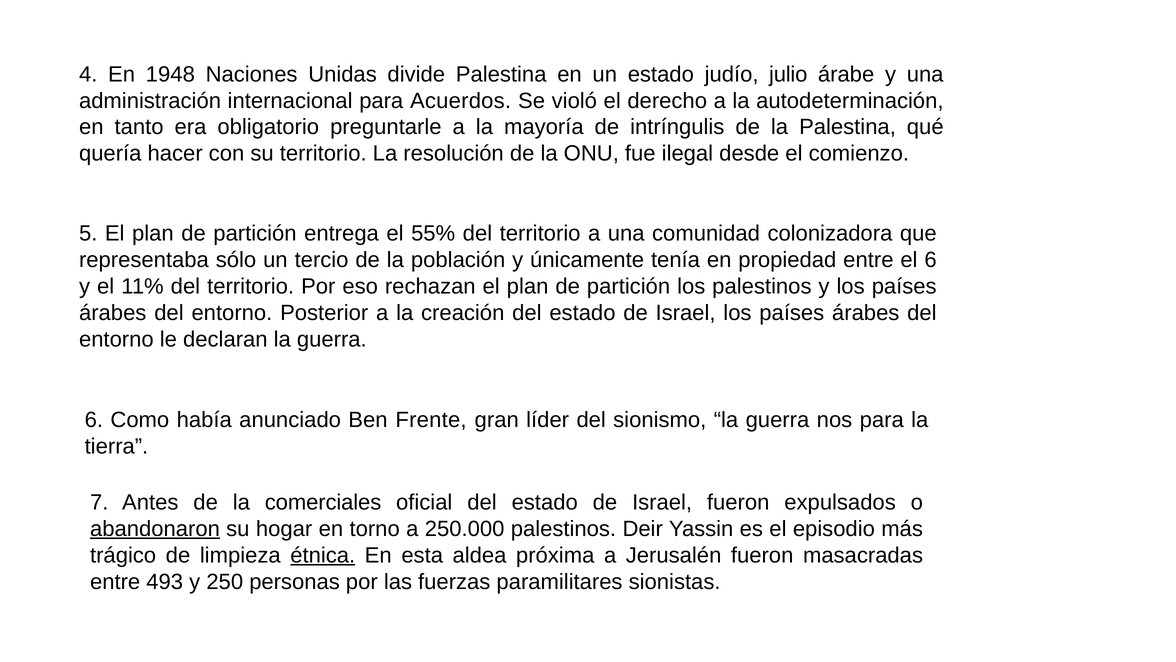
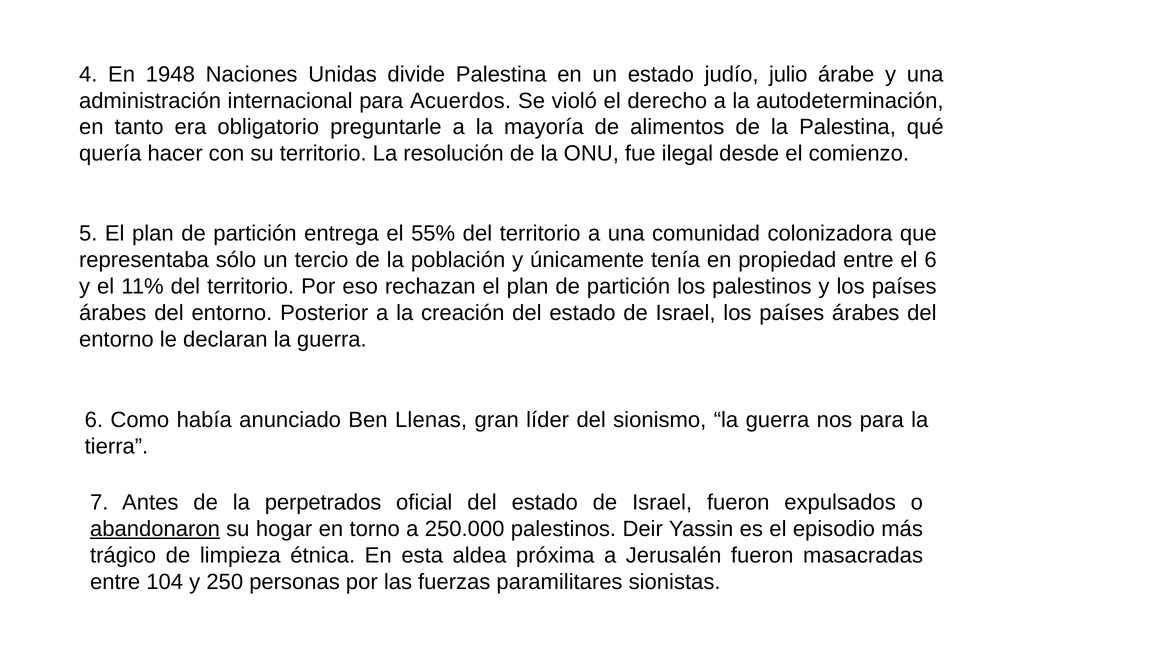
intríngulis: intríngulis -> alimentos
Frente: Frente -> Llenas
comerciales: comerciales -> perpetrados
étnica underline: present -> none
493: 493 -> 104
